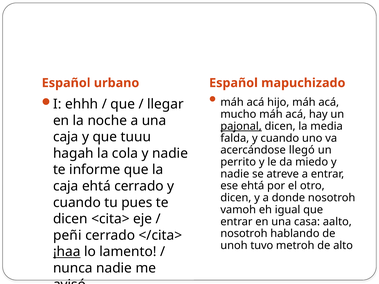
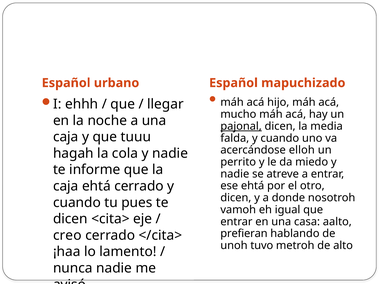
llegó: llegó -> elloh
nosotroh at (244, 234): nosotroh -> prefieran
peñi: peñi -> creo
¡haa underline: present -> none
